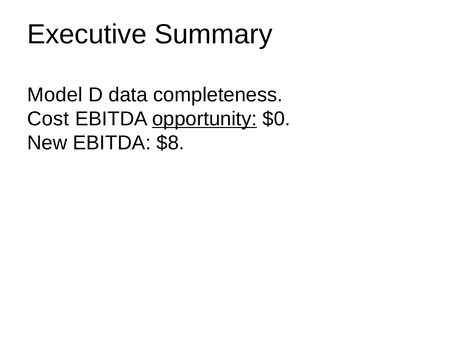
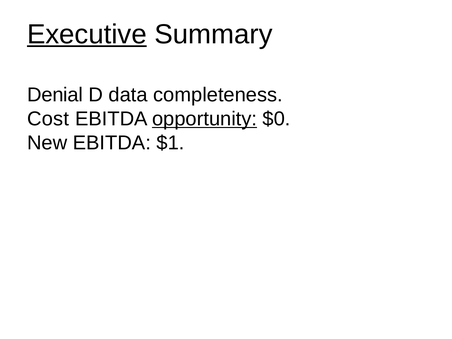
Executive underline: none -> present
Model: Model -> Denial
$8: $8 -> $1
